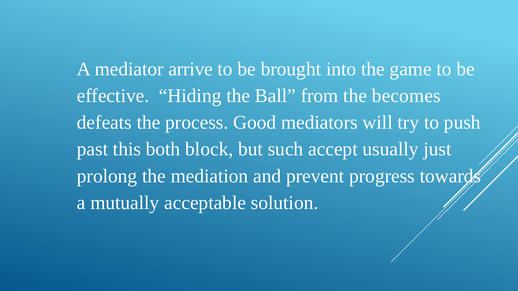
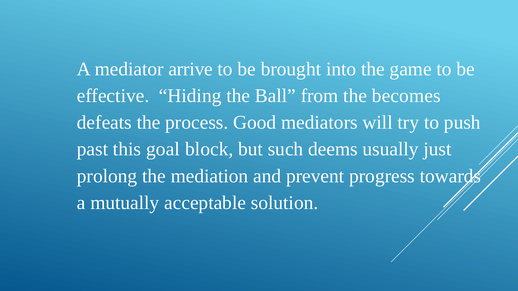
both: both -> goal
accept: accept -> deems
